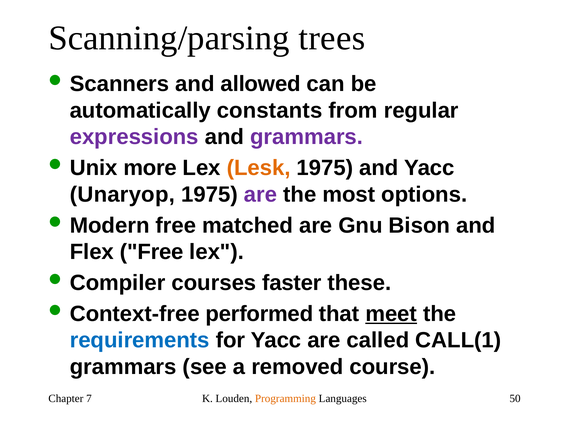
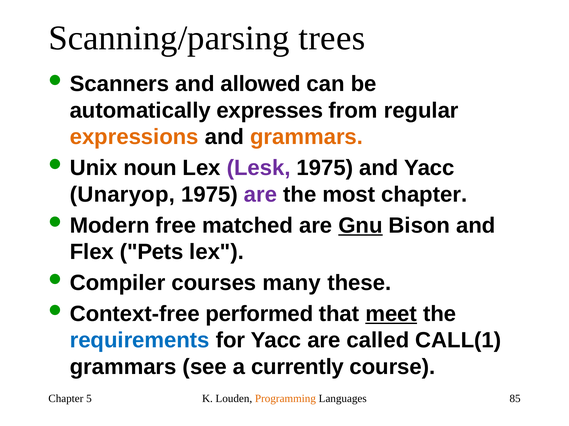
constants: constants -> expresses
expressions colour: purple -> orange
grammars at (307, 137) colour: purple -> orange
more: more -> noun
Lesk colour: orange -> purple
most options: options -> chapter
Gnu underline: none -> present
Flex Free: Free -> Pets
faster: faster -> many
removed: removed -> currently
7: 7 -> 5
50: 50 -> 85
